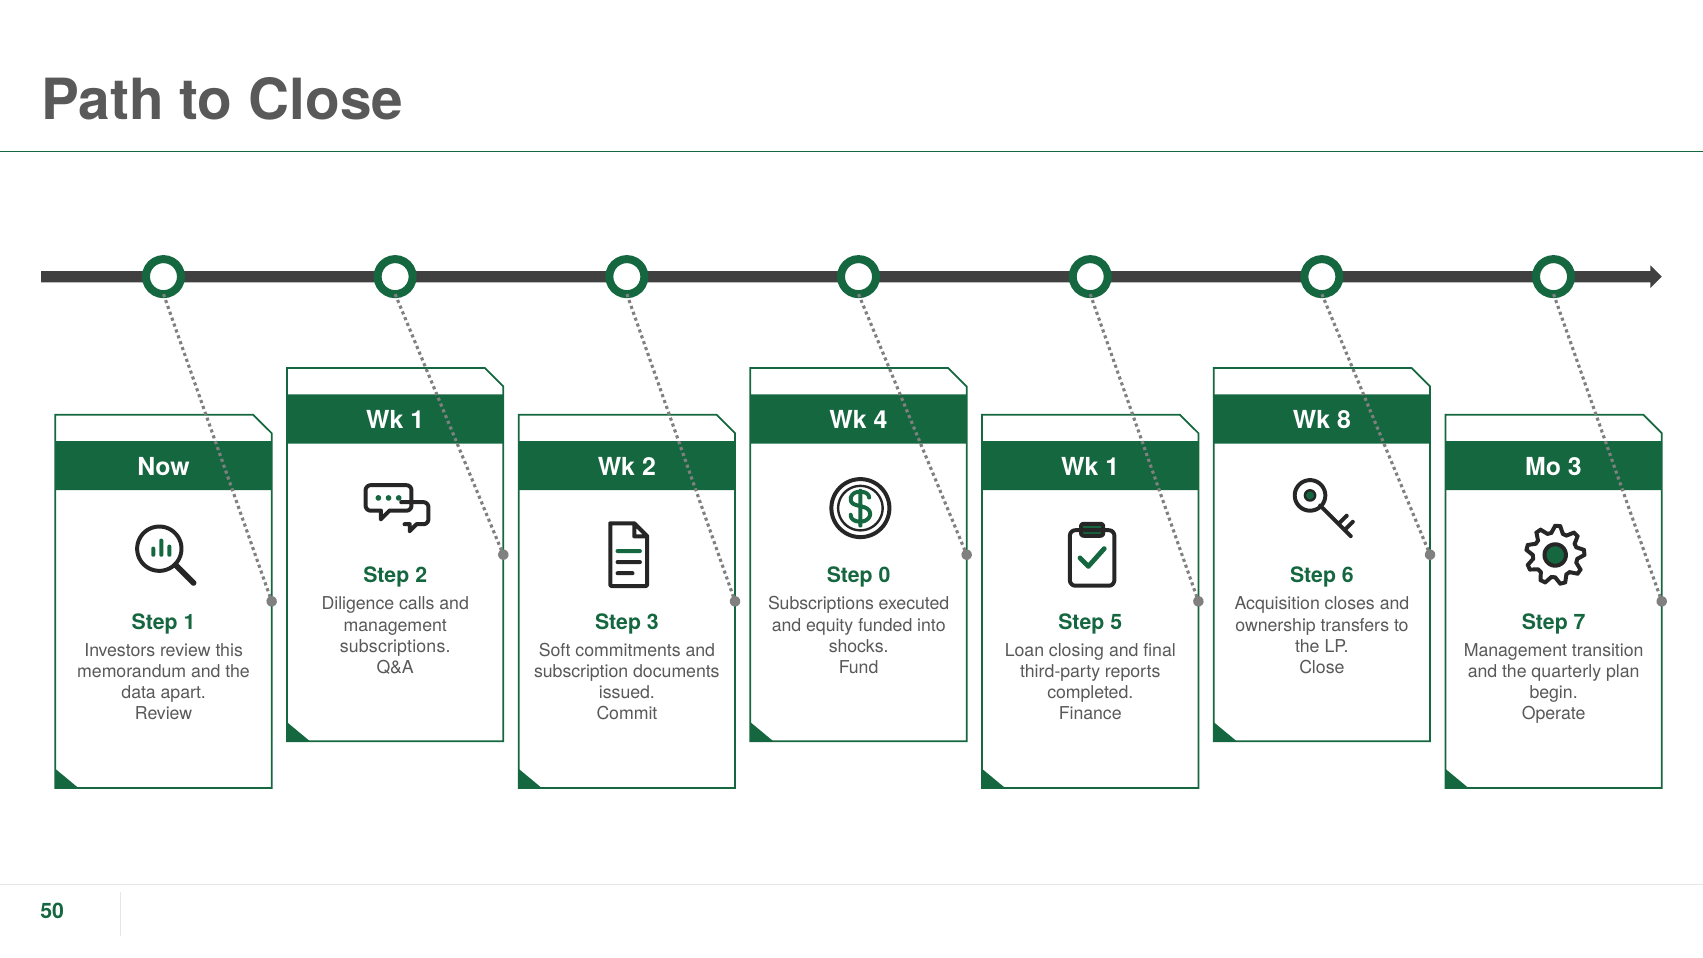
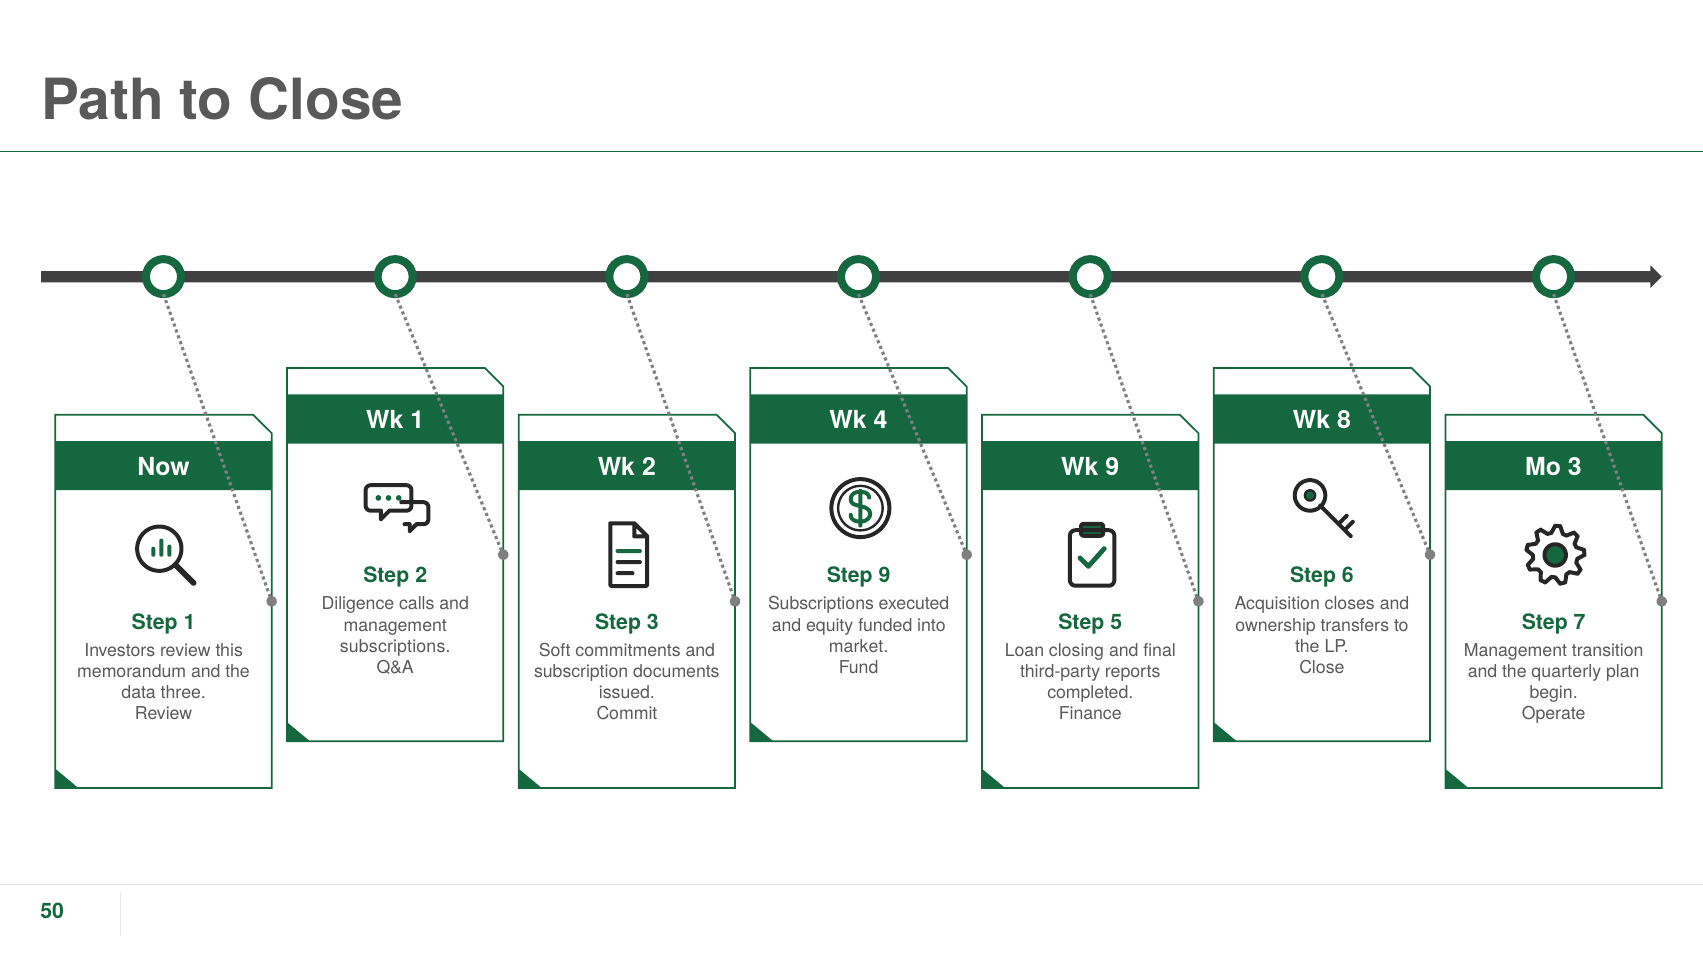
1 at (1112, 467): 1 -> 9
Step 0: 0 -> 9
shocks: shocks -> market
apart: apart -> three
